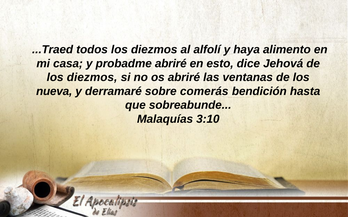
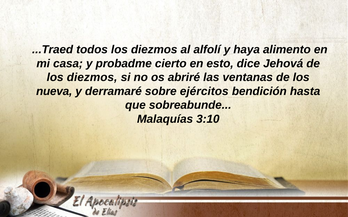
probadme abriré: abriré -> cierto
comerás: comerás -> ejércitos
